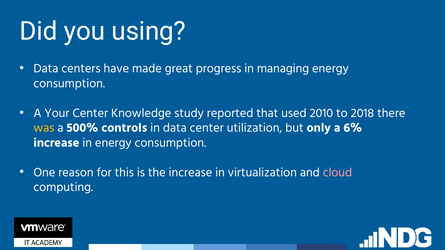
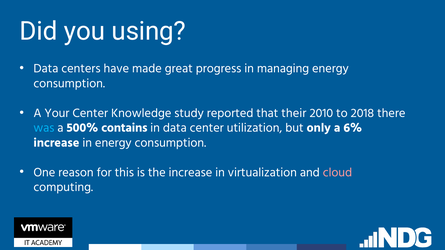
used: used -> their
was colour: yellow -> light blue
controls: controls -> contains
